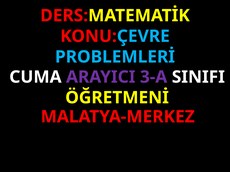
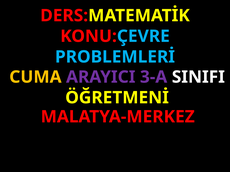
CUMA colour: white -> yellow
